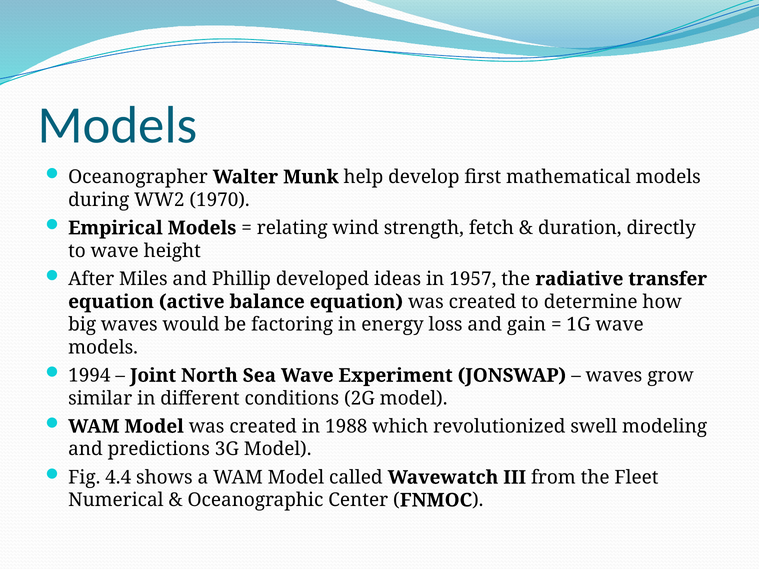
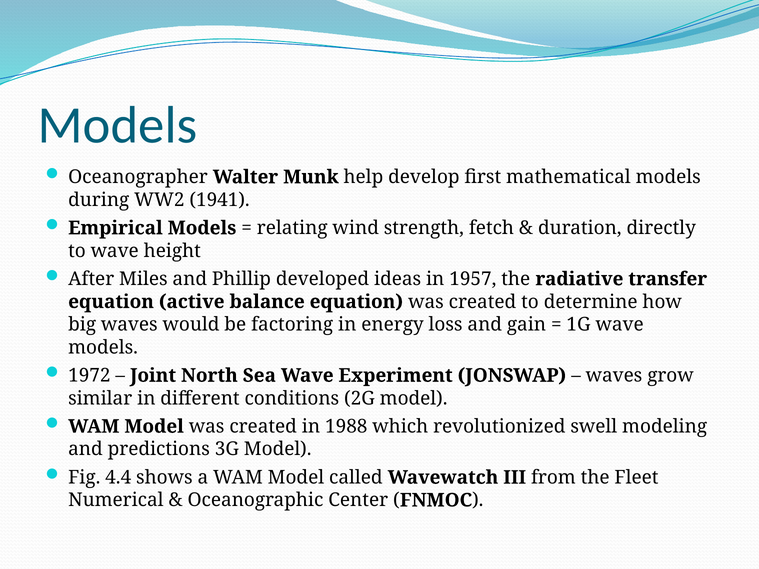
1970: 1970 -> 1941
1994: 1994 -> 1972
